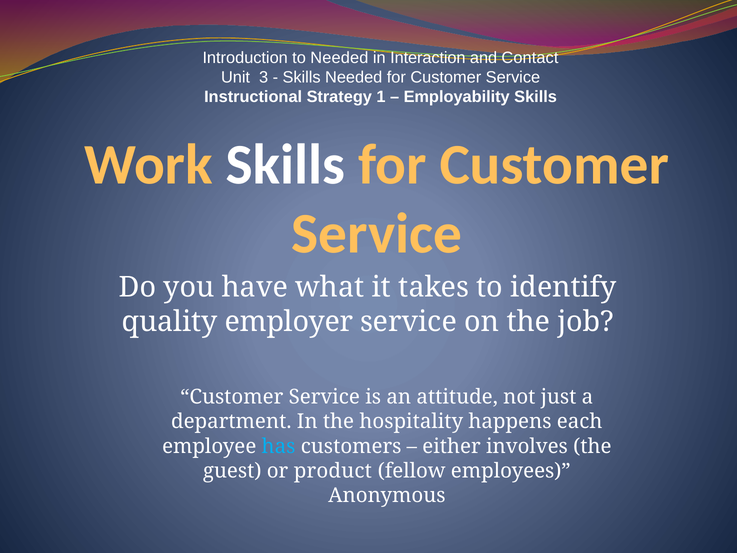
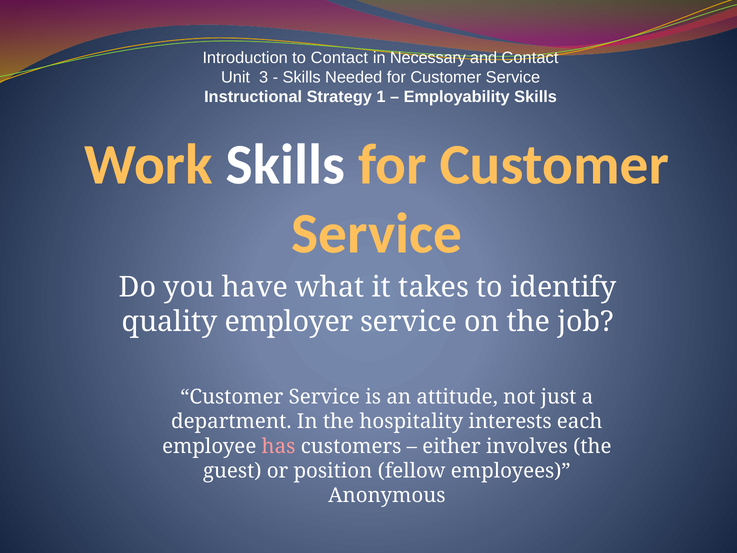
to Needed: Needed -> Contact
Interaction: Interaction -> Necessary
happens: happens -> interests
has colour: light blue -> pink
product: product -> position
